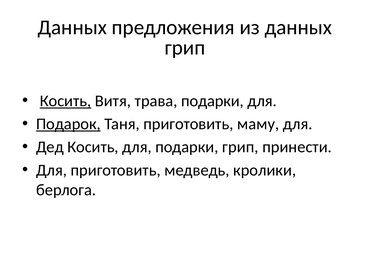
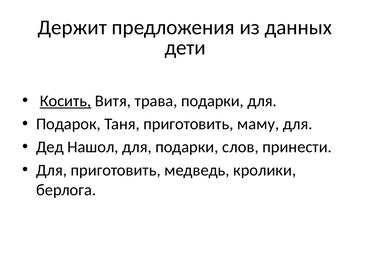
Данных at (72, 27): Данных -> Держит
грип at (185, 48): грип -> дети
Подарок underline: present -> none
Дед Косить: Косить -> Нашол
подарки грип: грип -> слов
